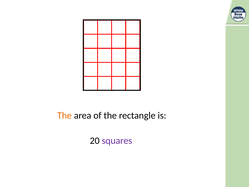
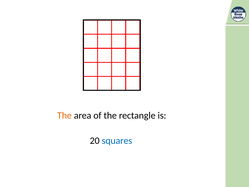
squares colour: purple -> blue
